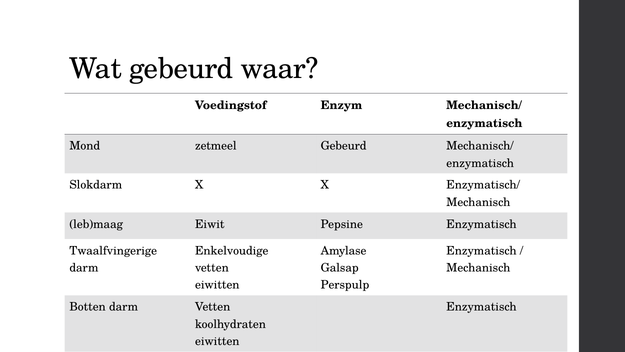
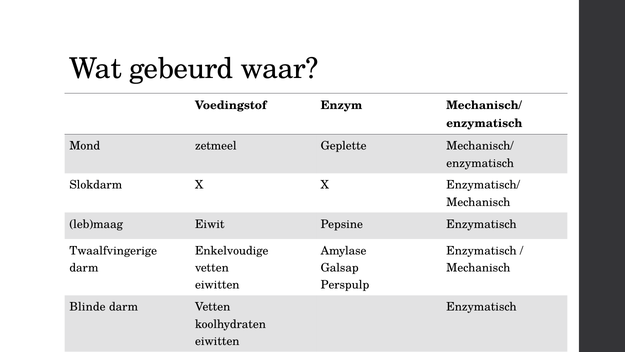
zetmeel Gebeurd: Gebeurd -> Geplette
Botten: Botten -> Blinde
